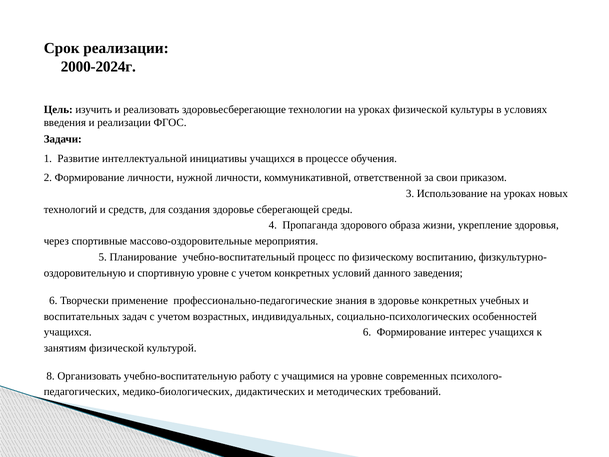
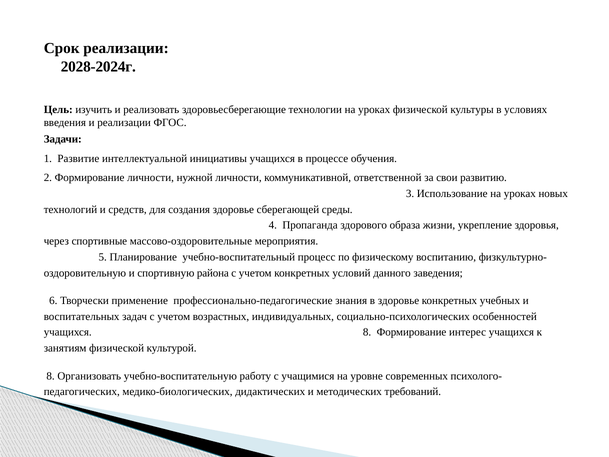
2000-2024г: 2000-2024г -> 2028-2024г
приказом: приказом -> развитию
спортивную уровне: уровне -> района
учащихся 6: 6 -> 8
